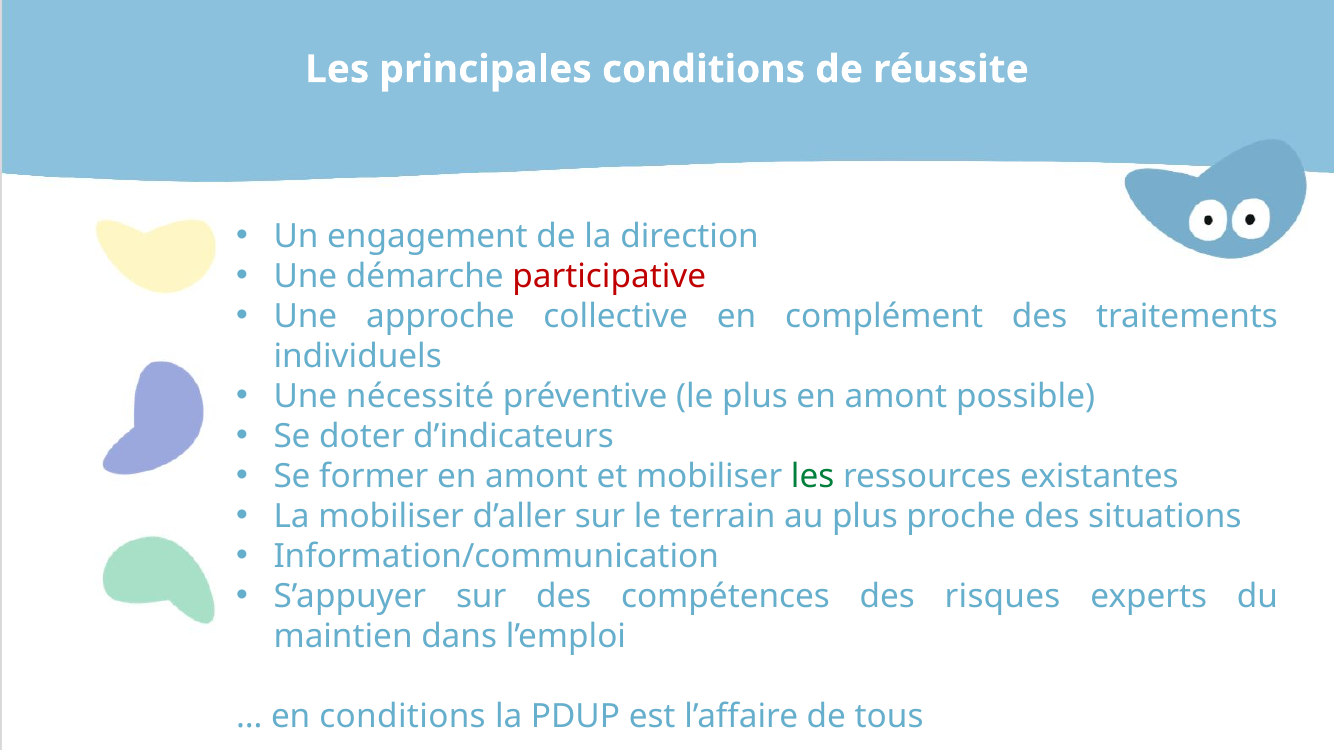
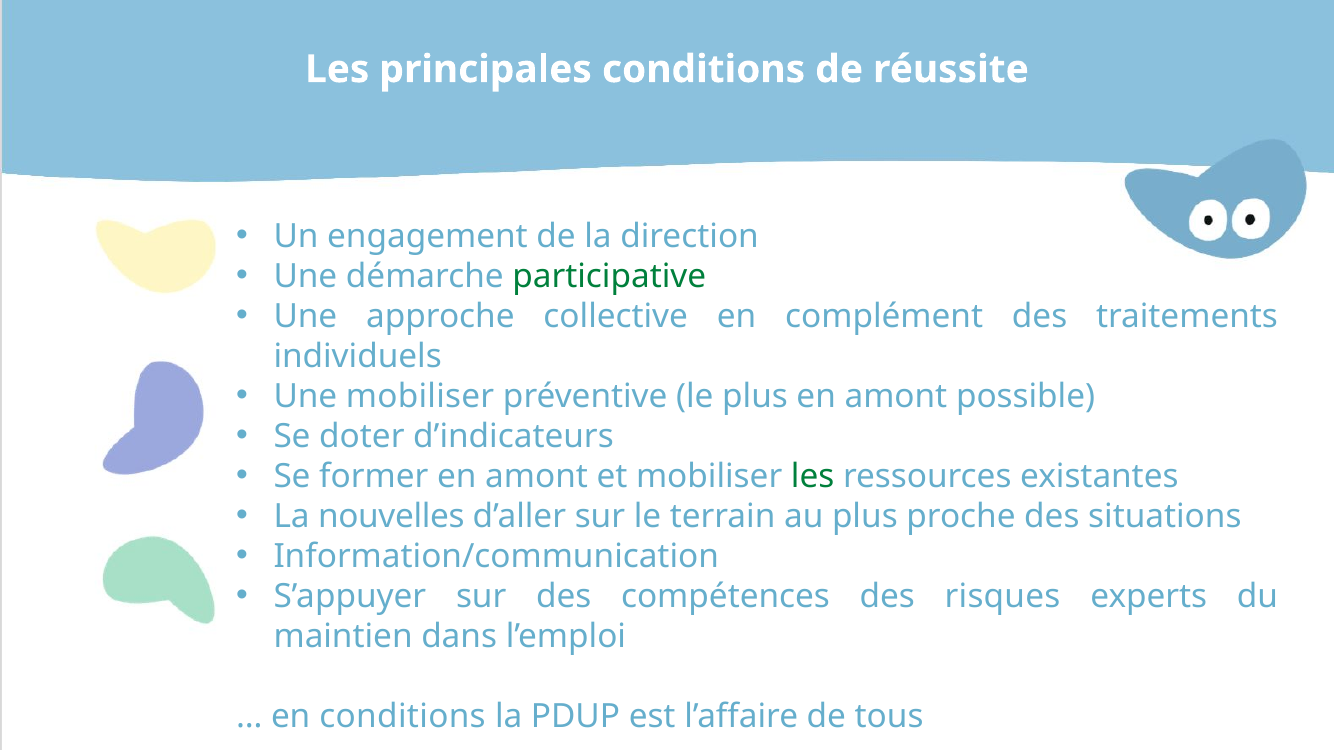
participative colour: red -> green
Une nécessité: nécessité -> mobiliser
La mobiliser: mobiliser -> nouvelles
